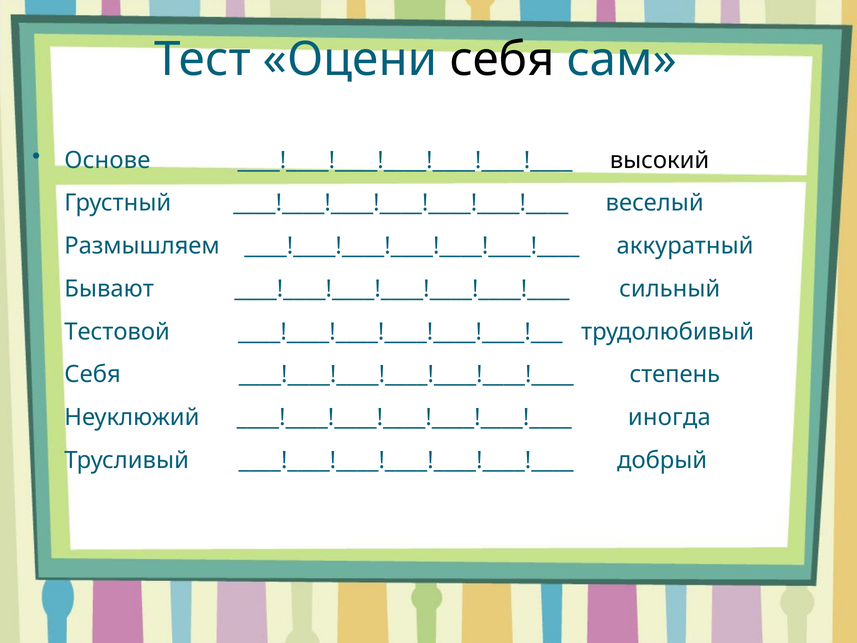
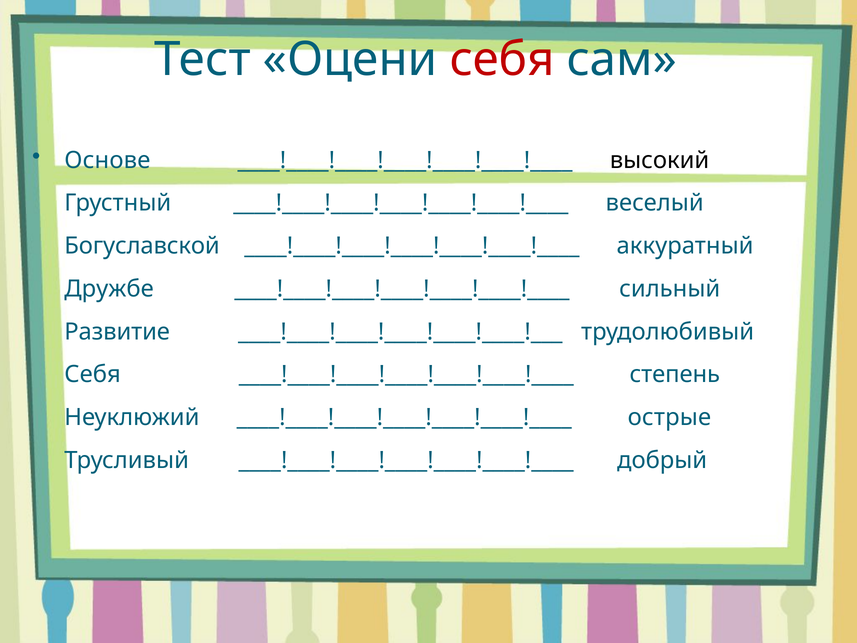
себя at (502, 59) colour: black -> red
Размышляем: Размышляем -> Богуславской
Бывают: Бывают -> Дружбе
Тестовой: Тестовой -> Развитие
иногда: иногда -> острые
